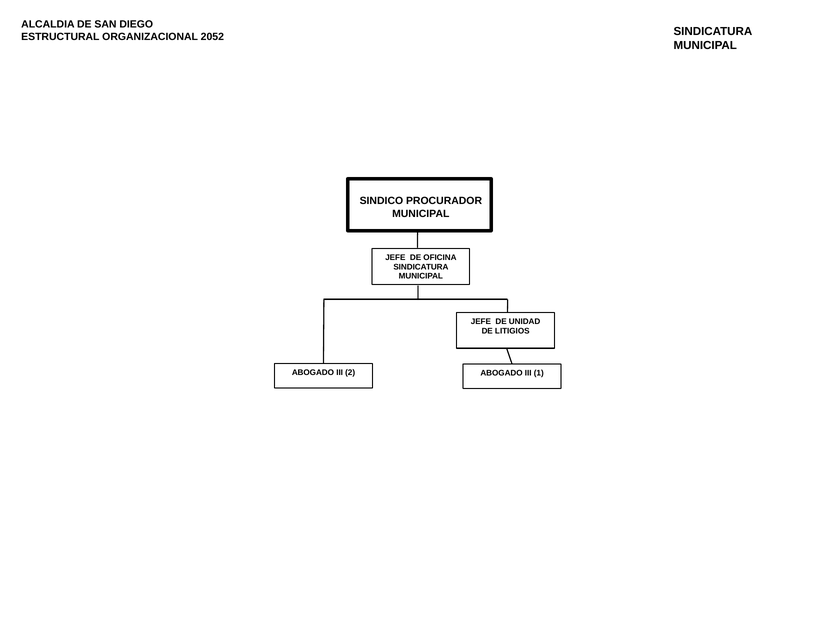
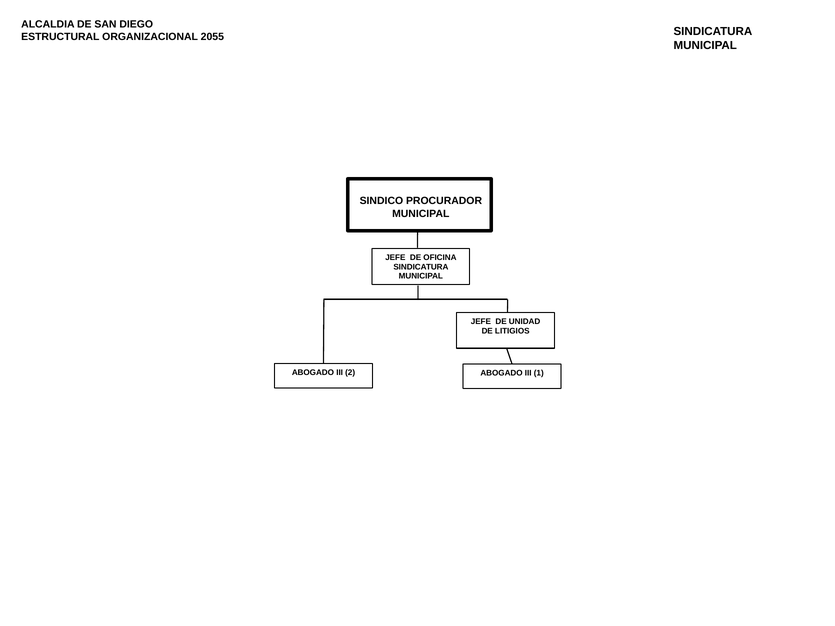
2052: 2052 -> 2055
